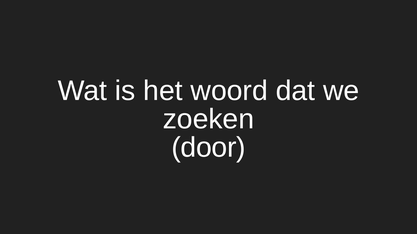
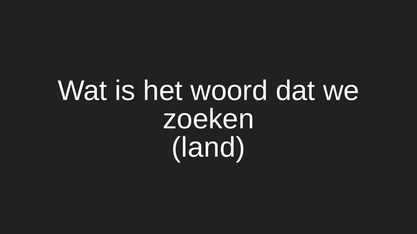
door: door -> land
